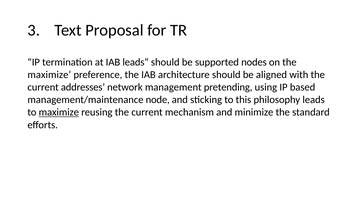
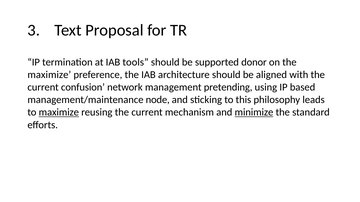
IAB leads: leads -> tools
nodes: nodes -> donor
addresses: addresses -> confusion
minimize underline: none -> present
